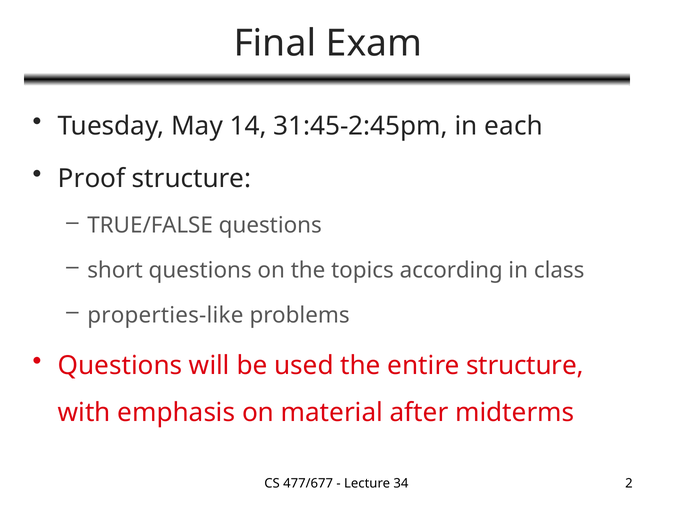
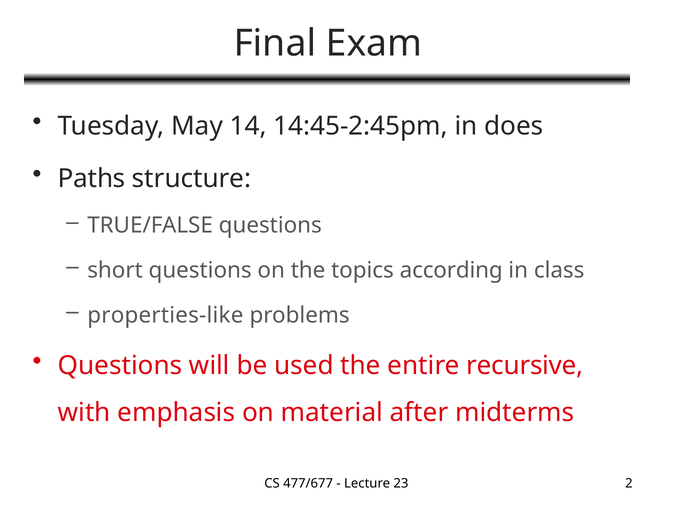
31:45-2:45pm: 31:45-2:45pm -> 14:45-2:45pm
each: each -> does
Proof: Proof -> Paths
entire structure: structure -> recursive
34: 34 -> 23
